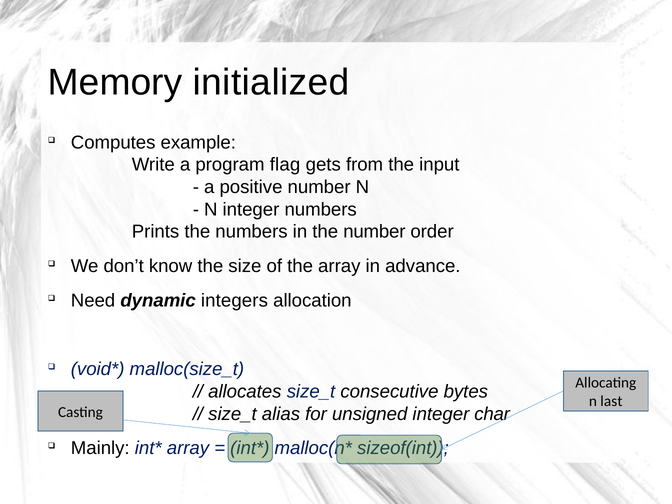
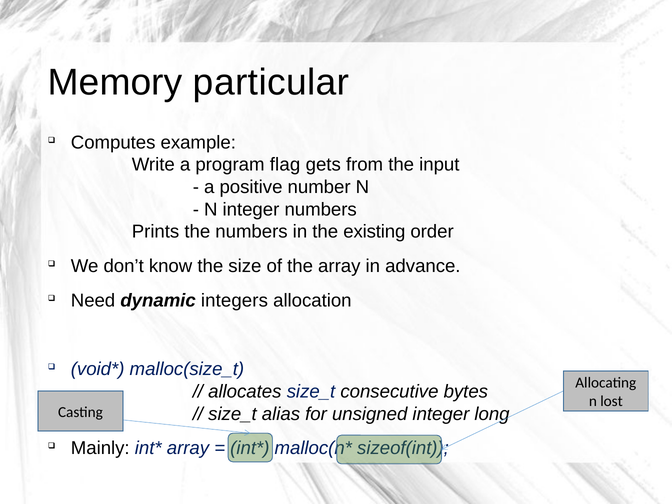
initialized: initialized -> particular
the number: number -> existing
last: last -> lost
char: char -> long
